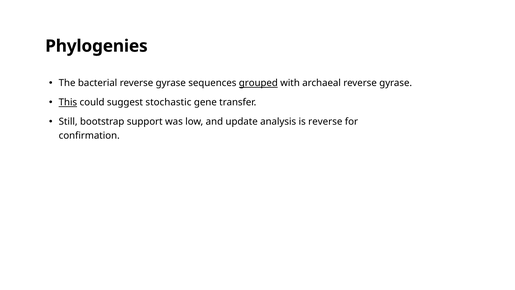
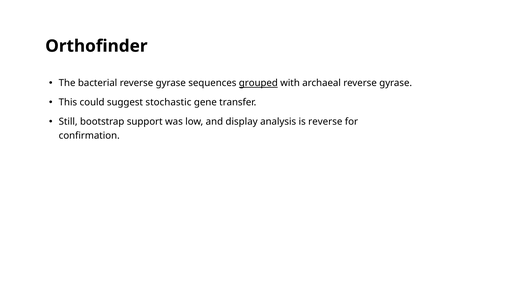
Phylogenies: Phylogenies -> Orthofinder
This underline: present -> none
update: update -> display
